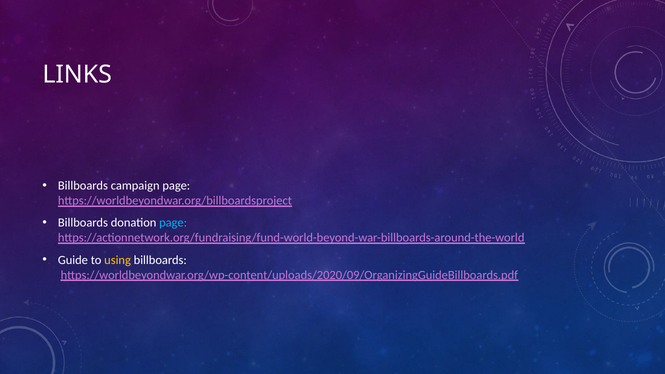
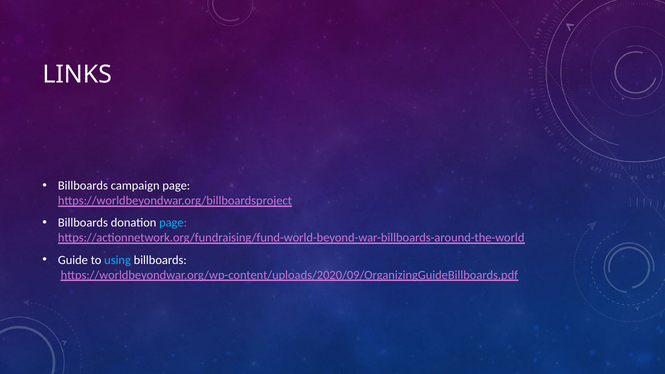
using colour: yellow -> light blue
